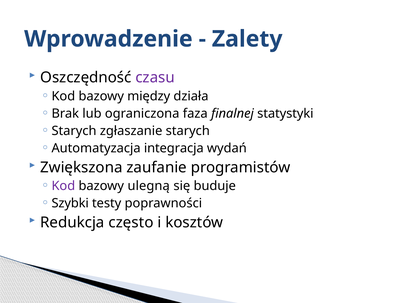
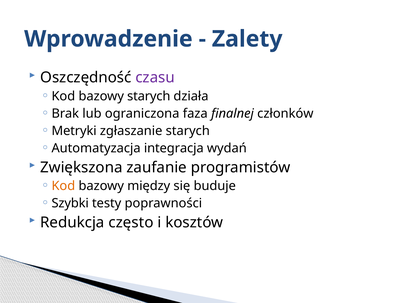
bazowy między: między -> starych
statystyki: statystyki -> członków
Starych at (74, 130): Starych -> Metryki
Kod at (63, 185) colour: purple -> orange
ulegną: ulegną -> między
